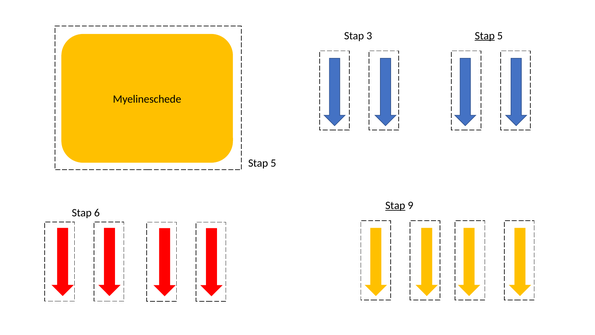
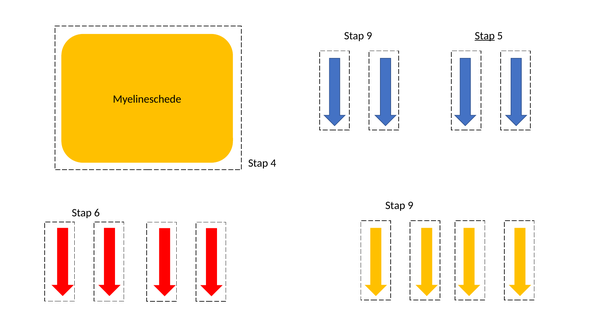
3 at (369, 36): 3 -> 9
5 at (273, 163): 5 -> 4
Stap at (395, 205) underline: present -> none
